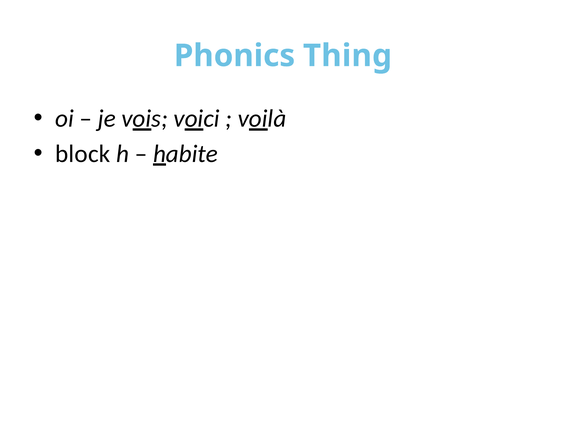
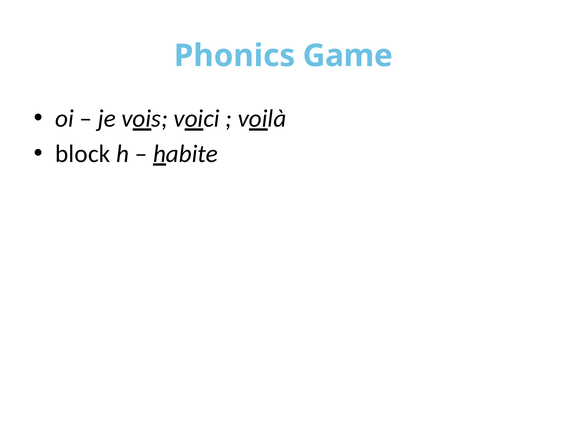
Thing: Thing -> Game
